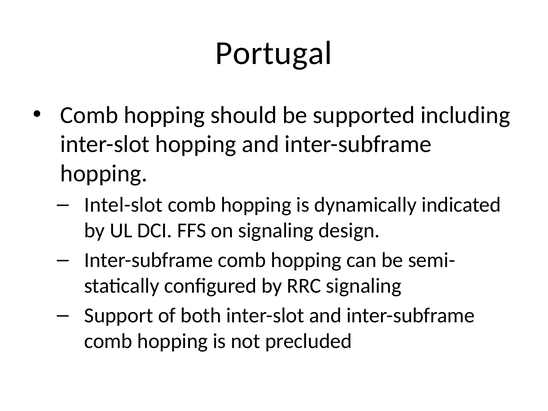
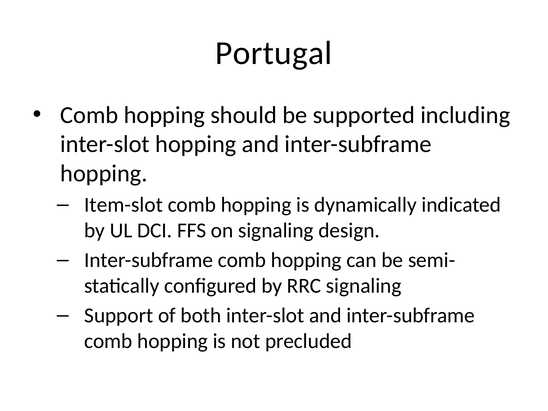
Intel-slot: Intel-slot -> Item-slot
